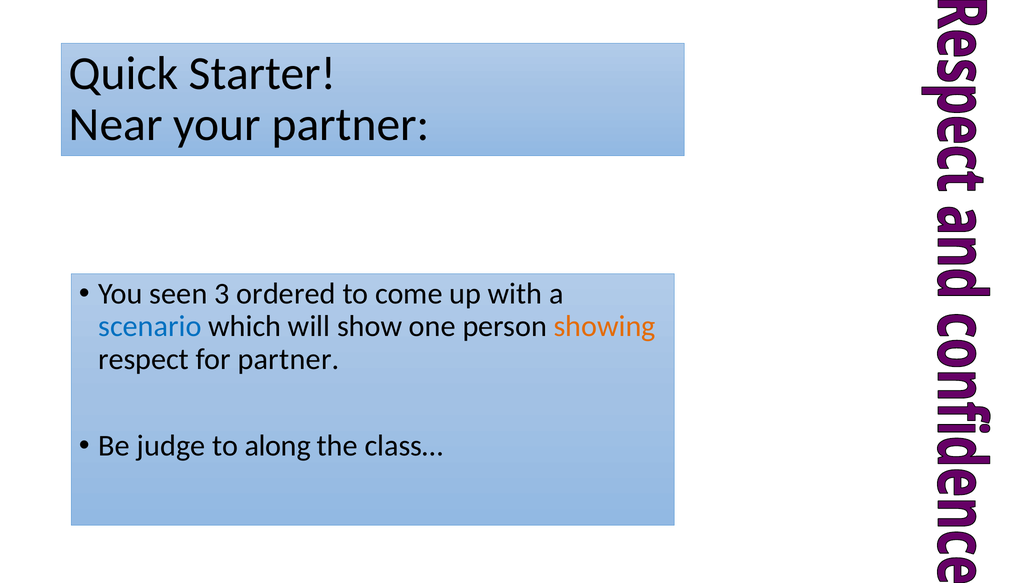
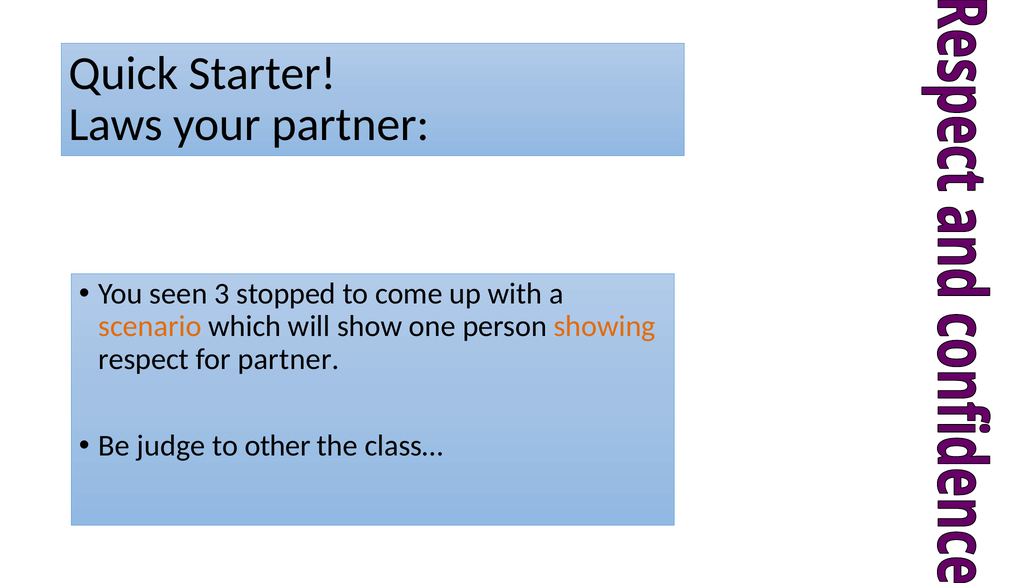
Near: Near -> Laws
ordered: ordered -> stopped
scenario colour: blue -> orange
along: along -> other
